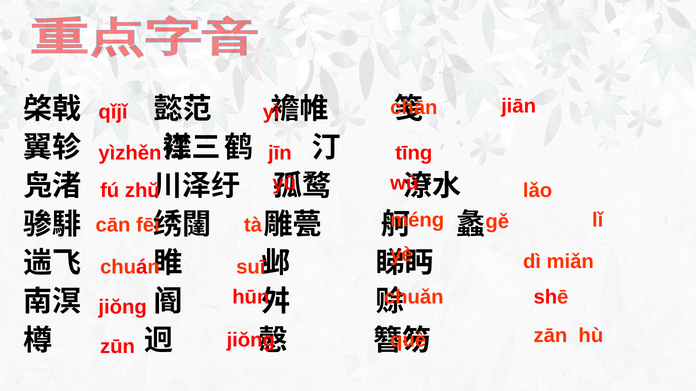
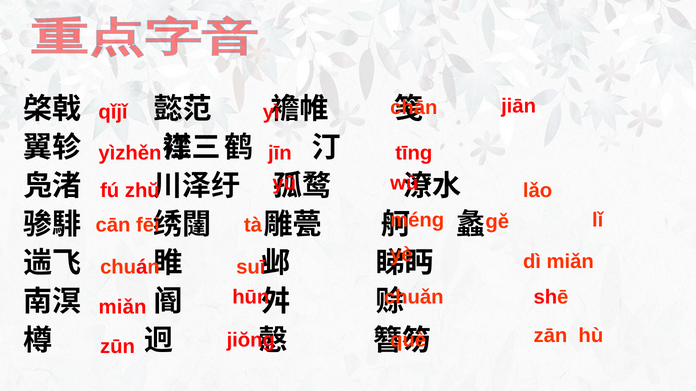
jiŏng at (123, 308): jiŏng -> miǎn
